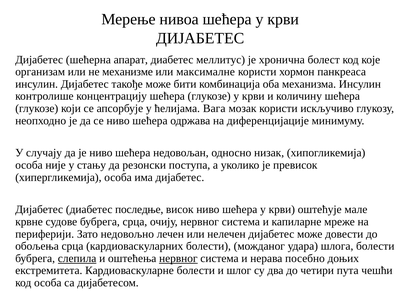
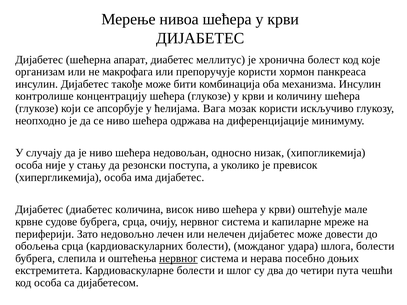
механизме: механизме -> макрофага
максималне: максималне -> препоручује
последње: последње -> количина
слепила underline: present -> none
